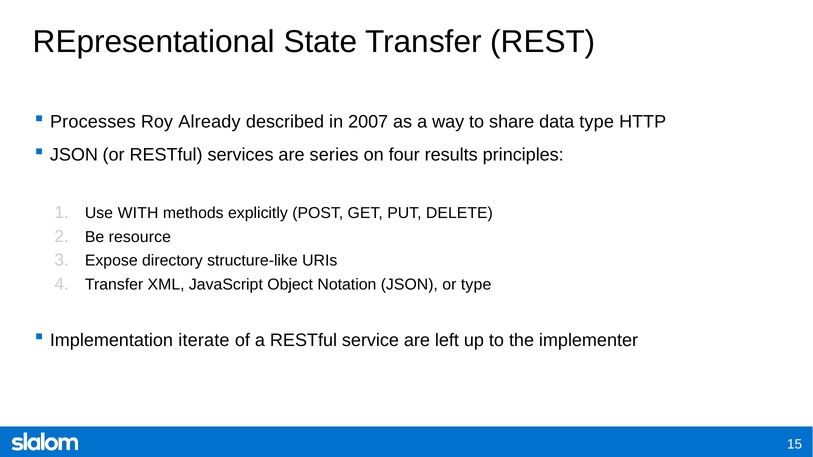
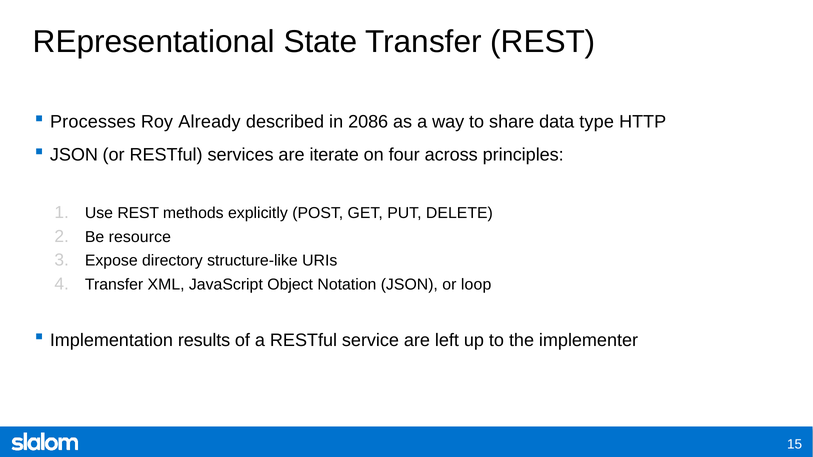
2007: 2007 -> 2086
series: series -> iterate
results: results -> across
Use WITH: WITH -> REST
or type: type -> loop
iterate: iterate -> results
